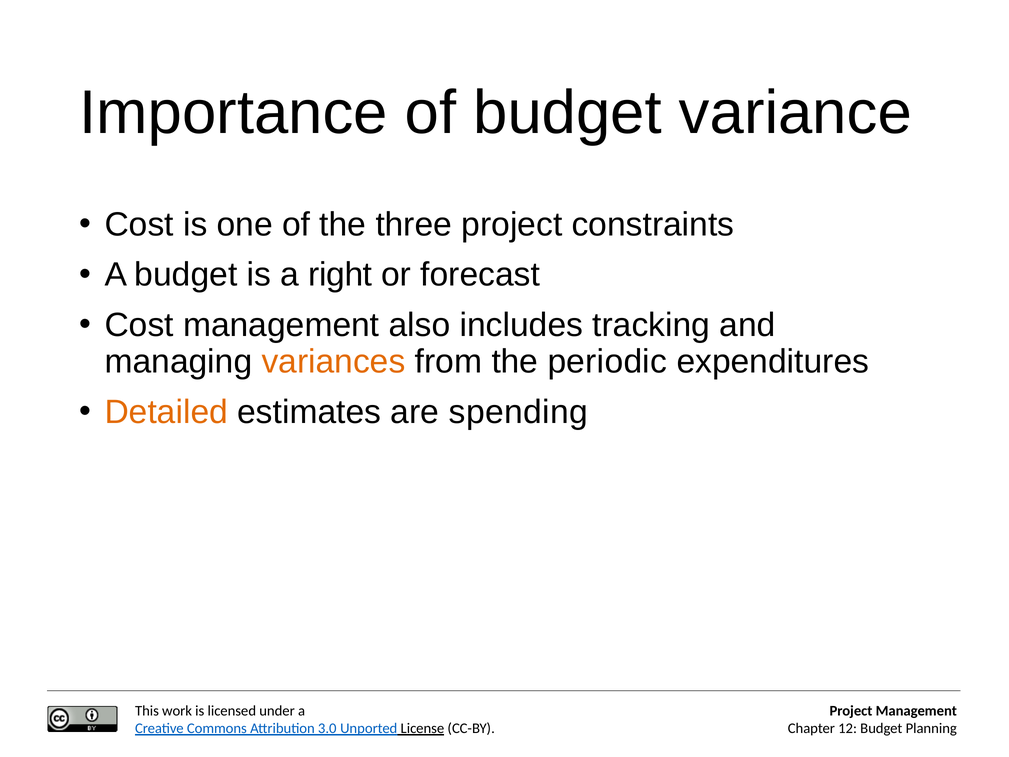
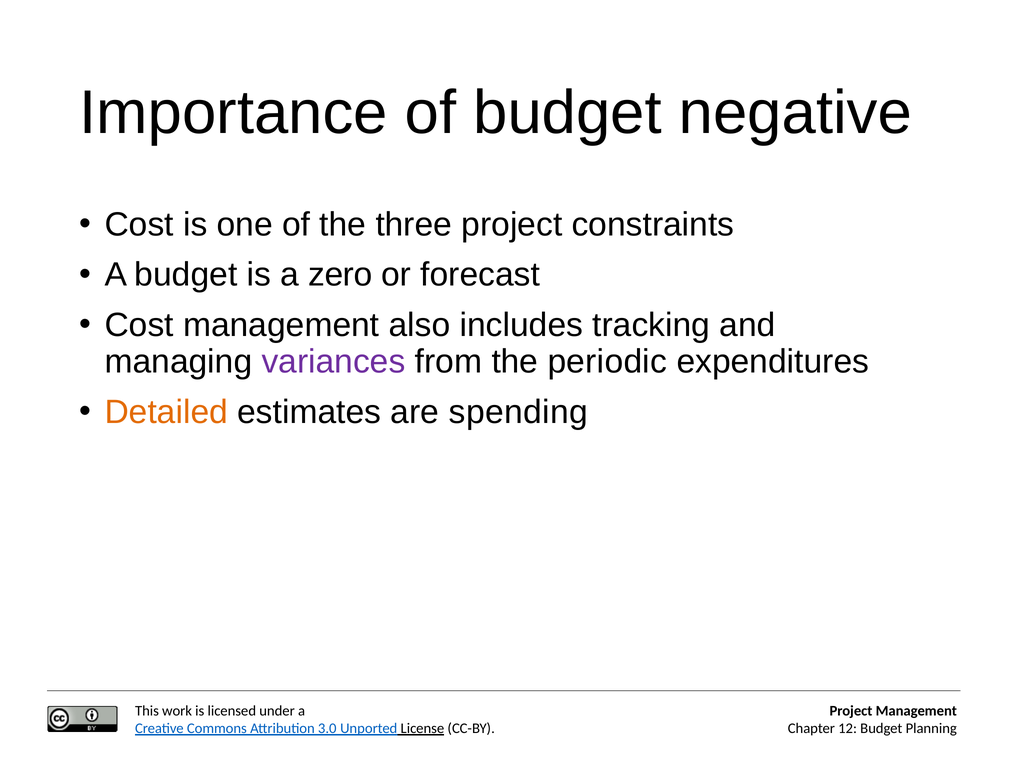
variance: variance -> negative
right: right -> zero
variances colour: orange -> purple
